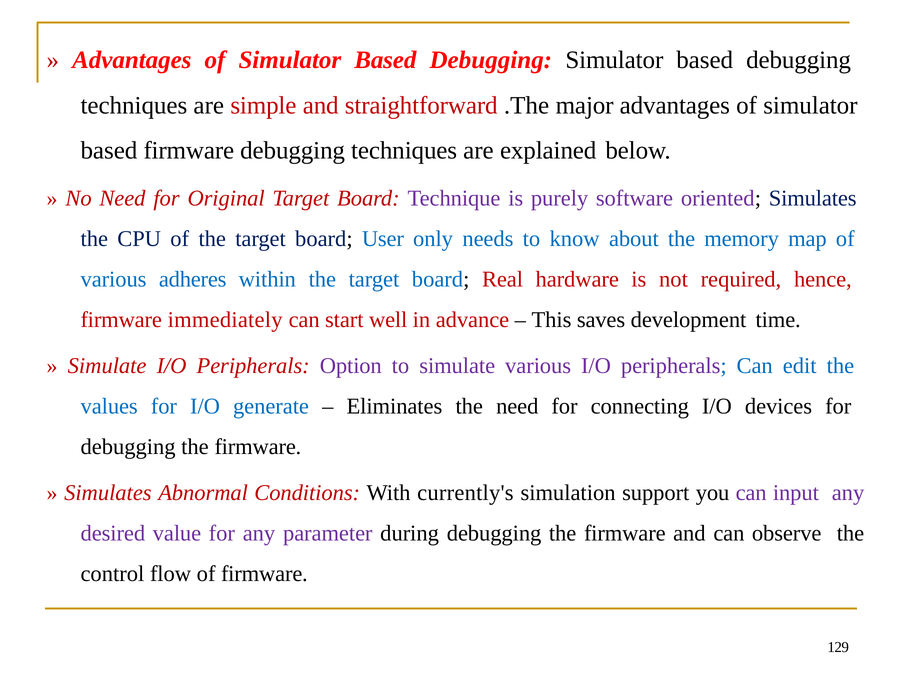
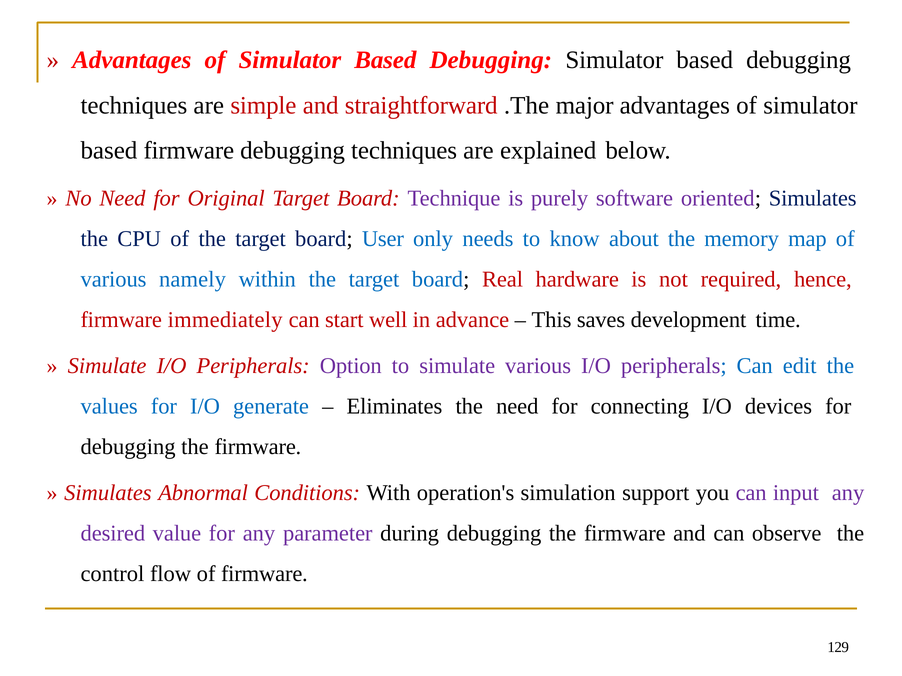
adheres: adheres -> namely
currently's: currently's -> operation's
